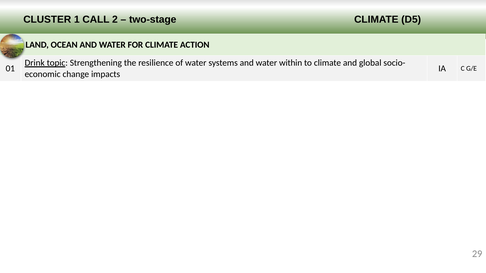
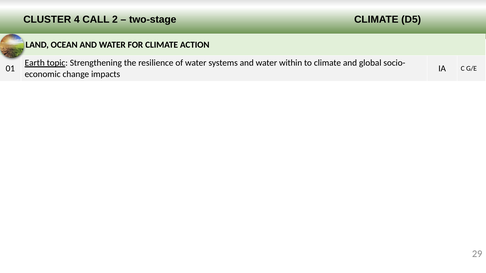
1: 1 -> 4
Drink: Drink -> Earth
